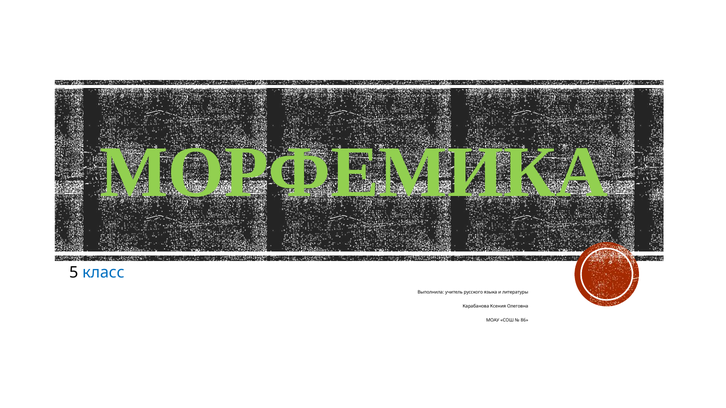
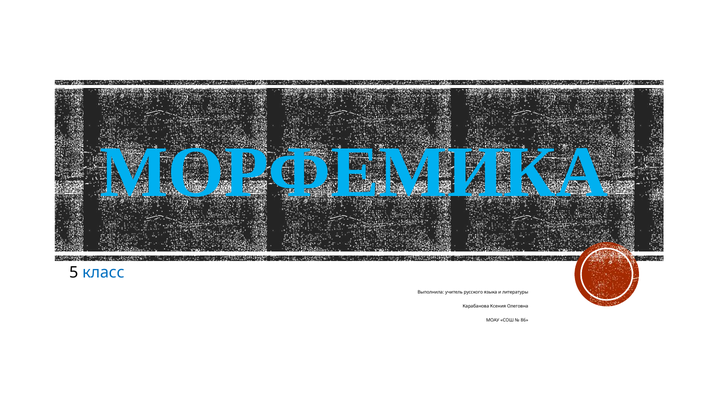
МОРФЕМИКА colour: light green -> light blue
